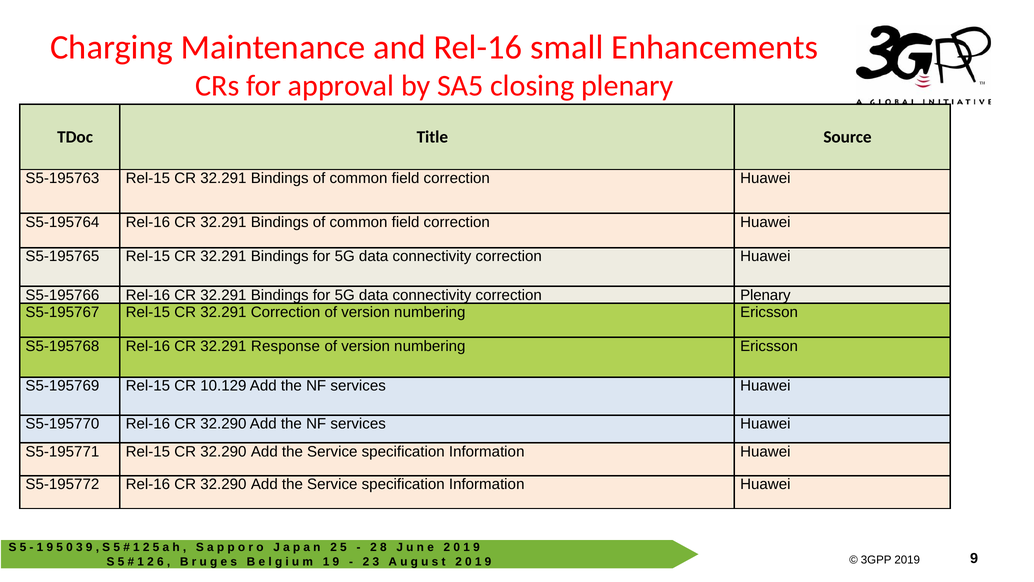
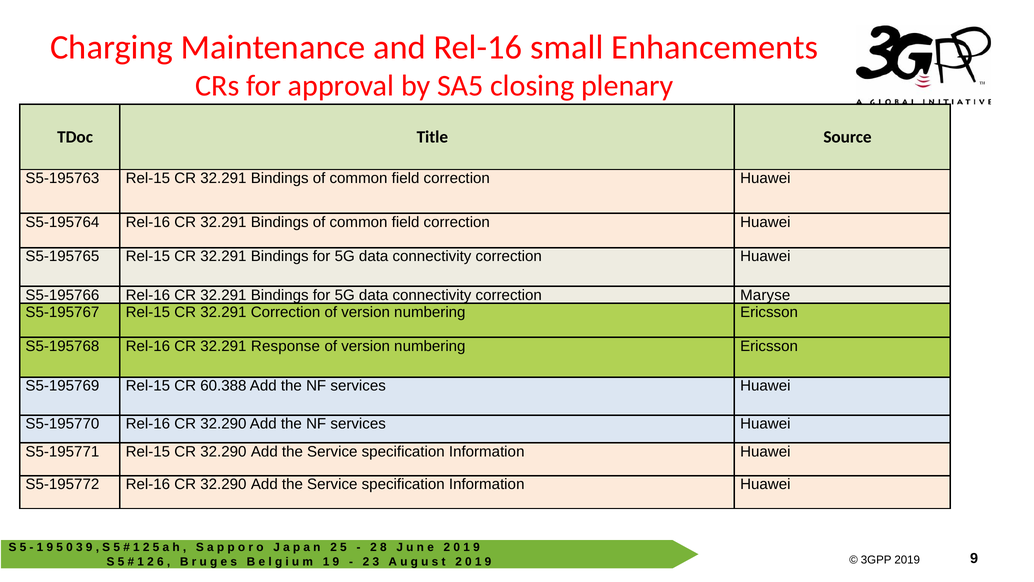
Plenary at (765, 295): Plenary -> Maryse
10.129: 10.129 -> 60.388
